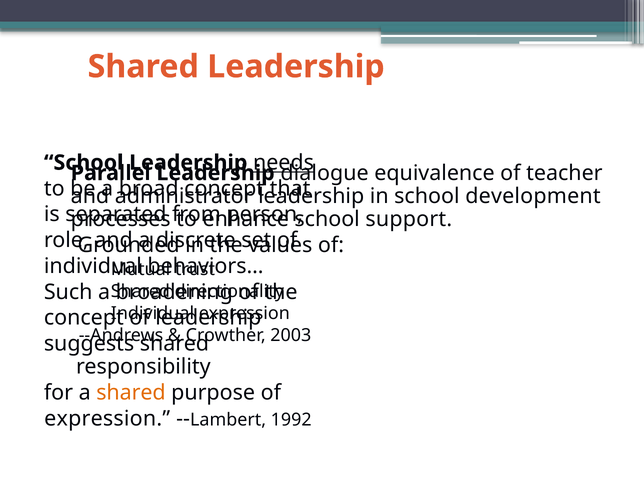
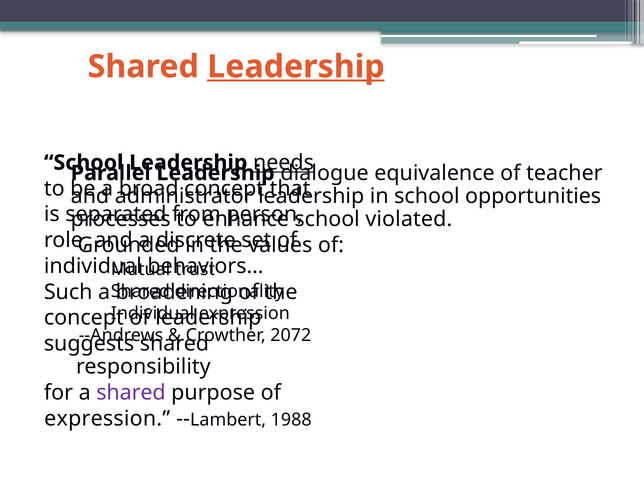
Leadership at (296, 67) underline: none -> present
development: development -> opportunities
support: support -> violated
2003: 2003 -> 2072
shared at (131, 393) colour: orange -> purple
1992: 1992 -> 1988
